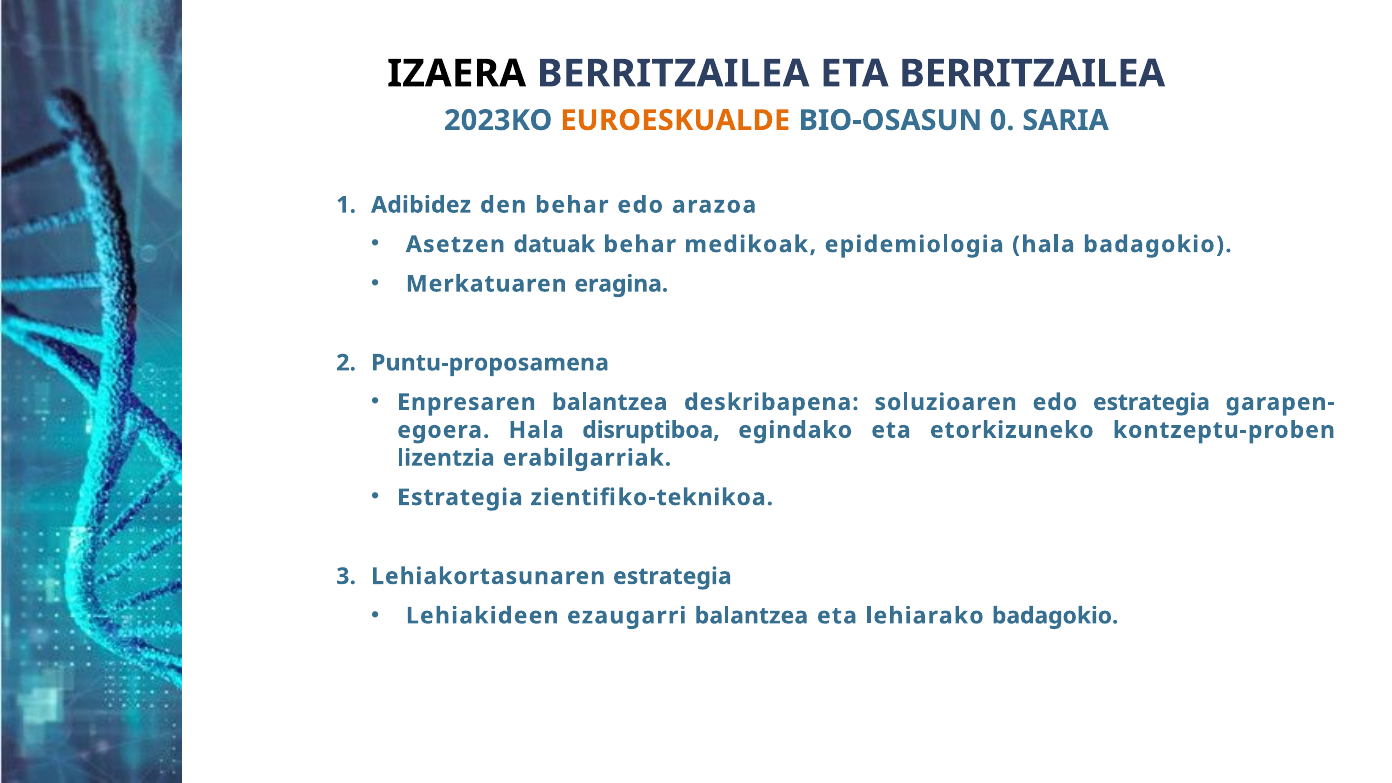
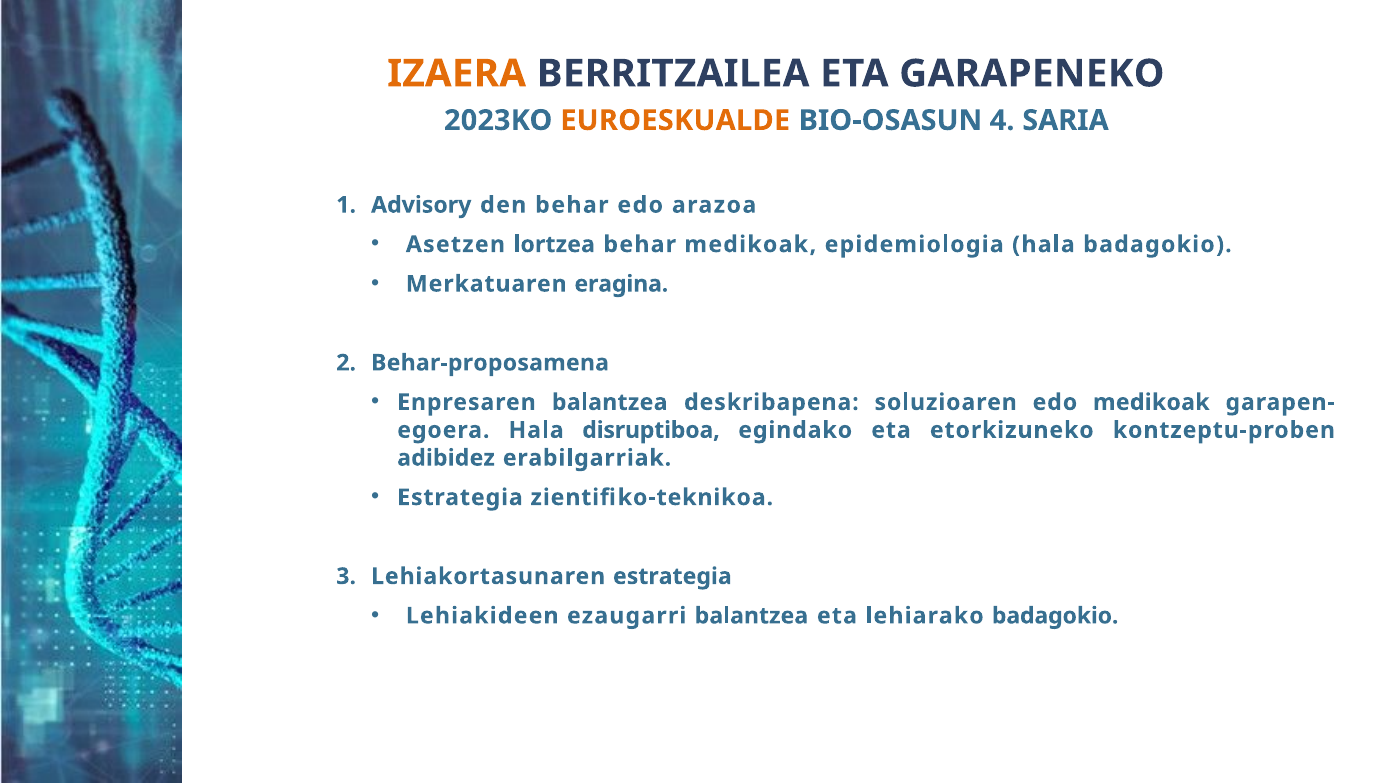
IZAERA colour: black -> orange
ETA BERRITZAILEA: BERRITZAILEA -> GARAPENEKO
0: 0 -> 4
Adibidez: Adibidez -> Advisory
datuak: datuak -> lortzea
Puntu-proposamena: Puntu-proposamena -> Behar-proposamena
edo estrategia: estrategia -> medikoak
lizentzia: lizentzia -> adibidez
